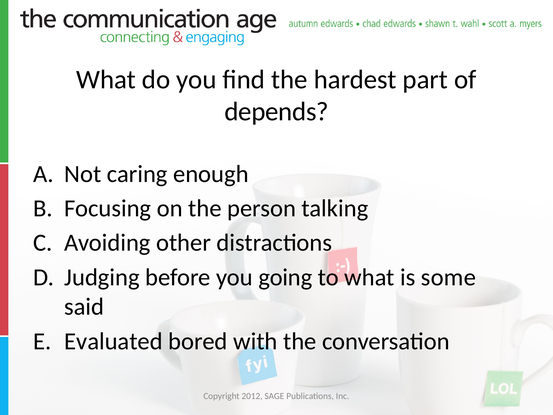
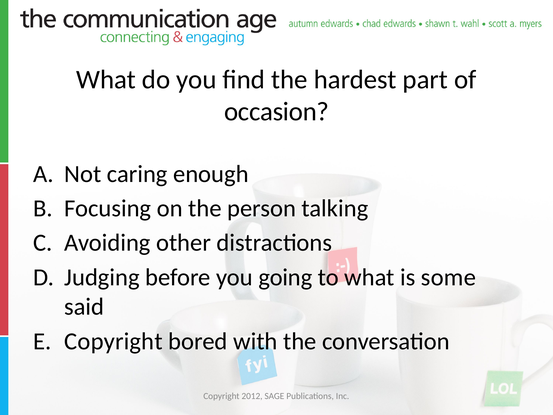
depends: depends -> occasion
Evaluated at (114, 341): Evaluated -> Copyright
